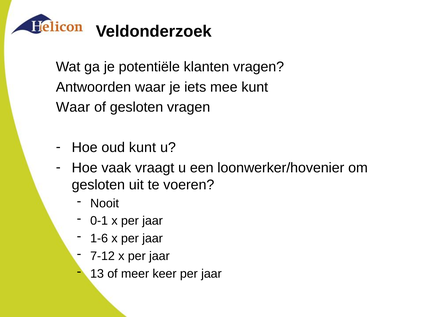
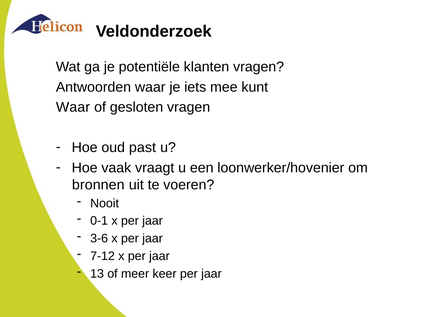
oud kunt: kunt -> past
gesloten at (98, 185): gesloten -> bronnen
1-6: 1-6 -> 3-6
